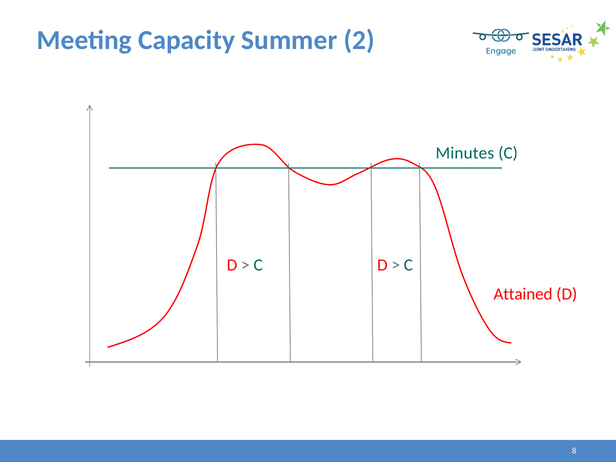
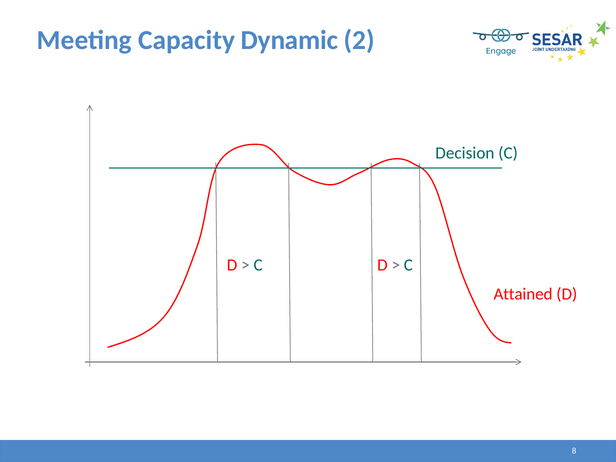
Summer: Summer -> Dynamic
Minutes: Minutes -> Decision
